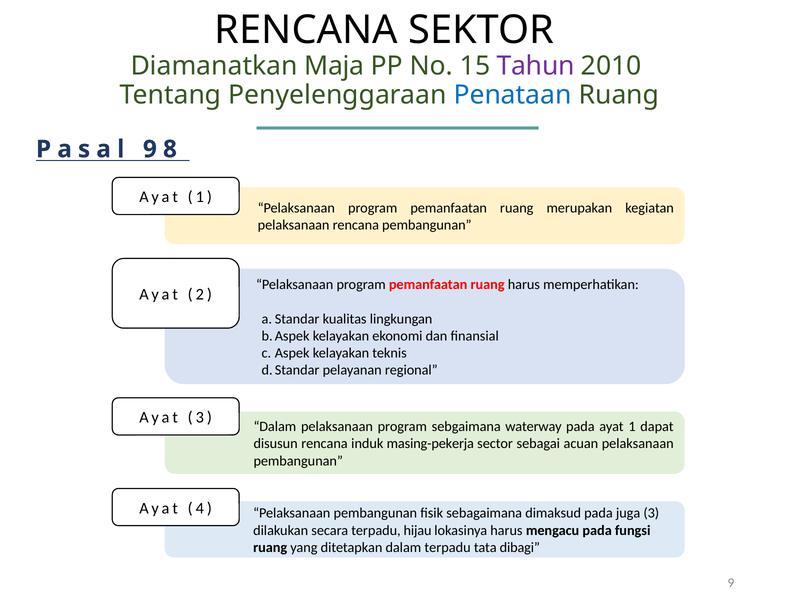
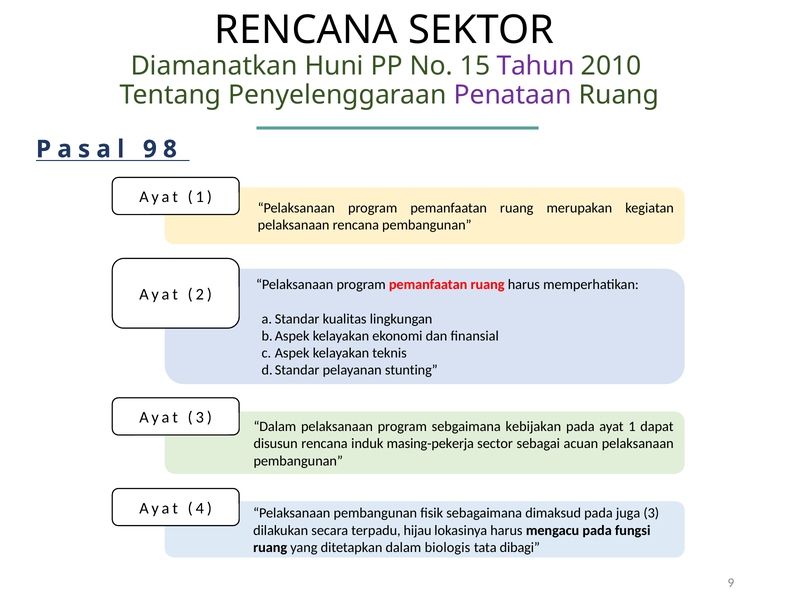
Maja: Maja -> Huni
Penataan colour: blue -> purple
regional: regional -> stunting
waterway: waterway -> kebijakan
dalam terpadu: terpadu -> biologis
